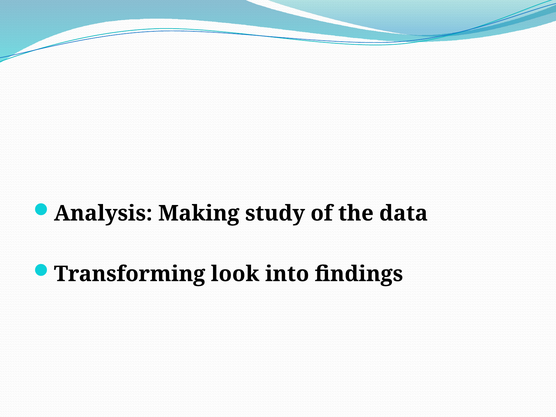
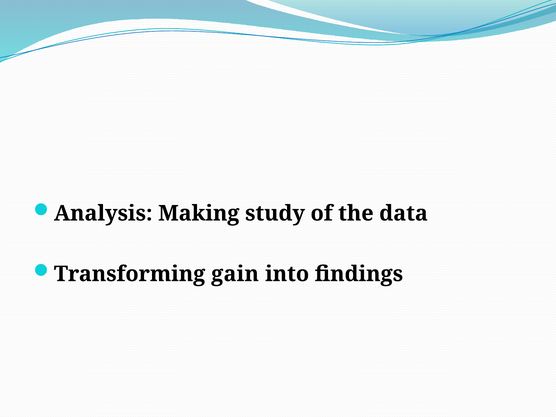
look: look -> gain
